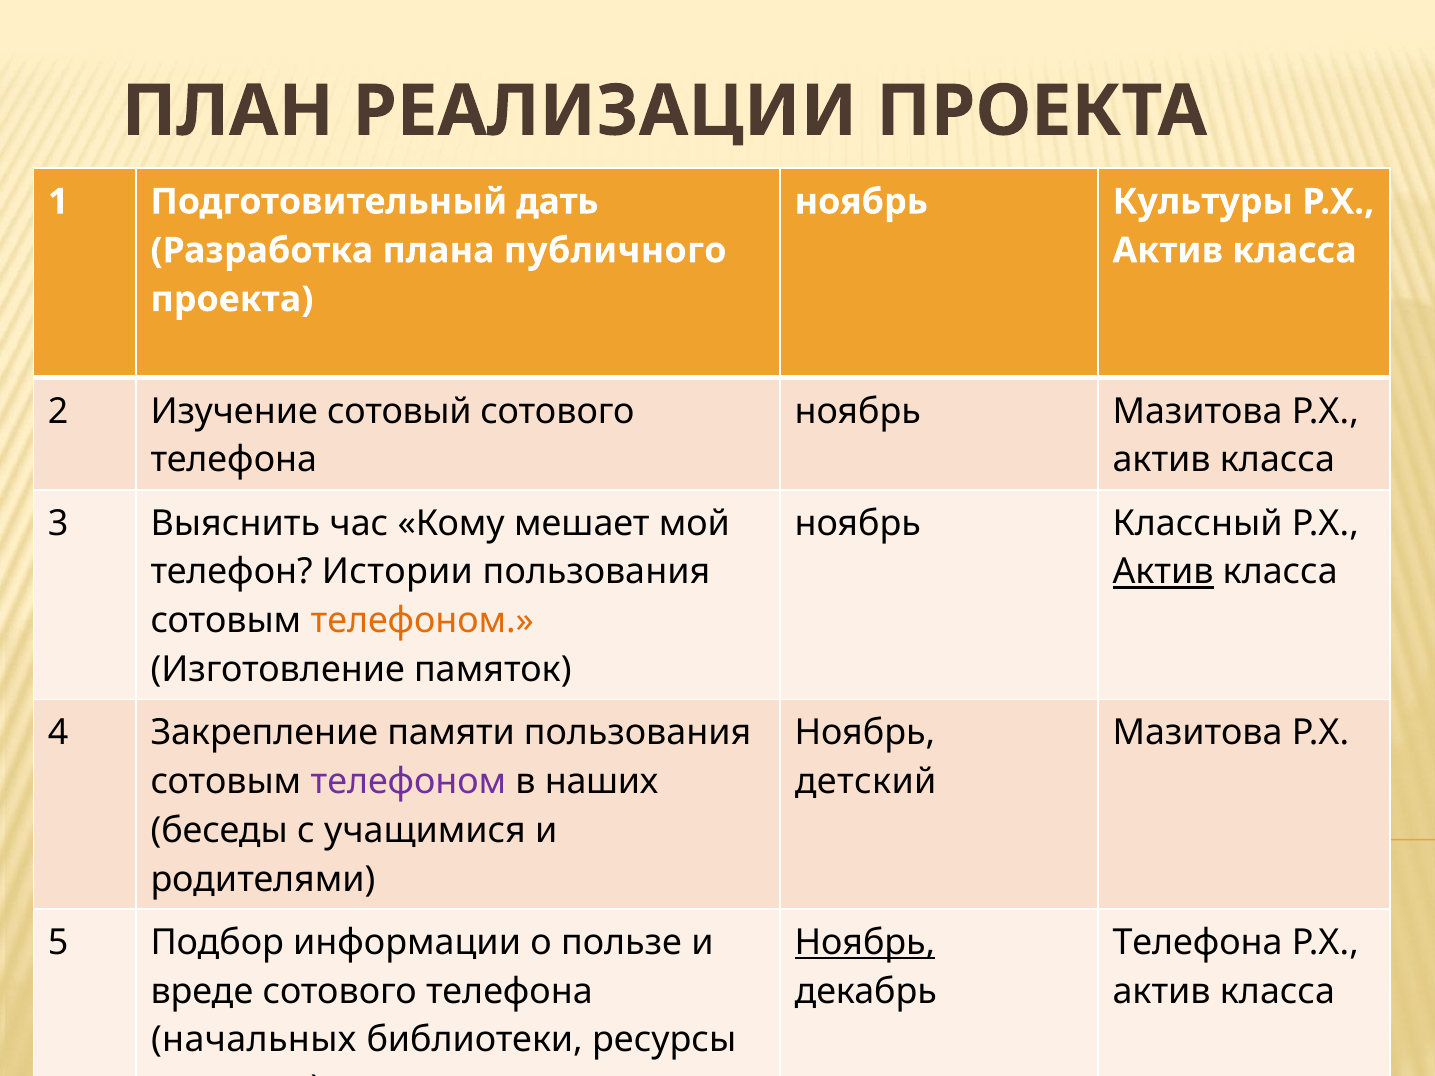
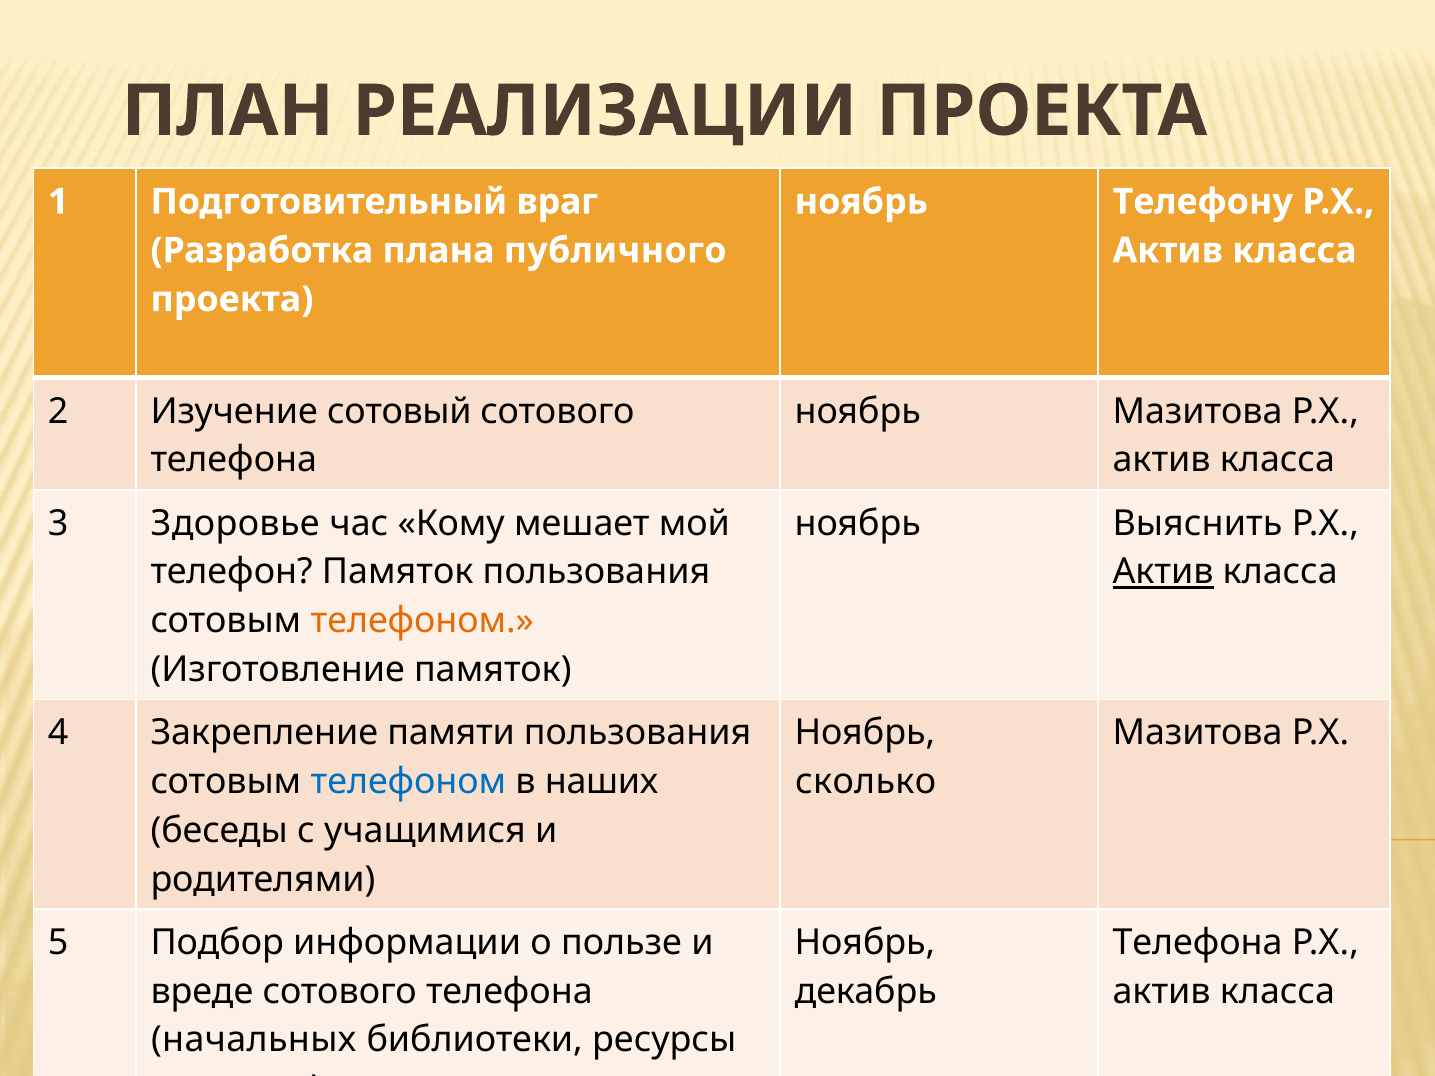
Подготовительный дать: дать -> враг
Культуры: Культуры -> Телефону
Выяснить: Выяснить -> Здоровье
ноябрь Классный: Классный -> Выяснить
телефон Истории: Истории -> Памяток
телефоном at (408, 782) colour: purple -> blue
детский: детский -> сколько
Ноябрь at (865, 943) underline: present -> none
